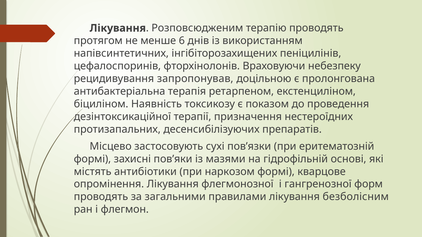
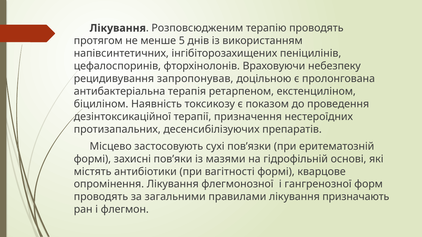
6: 6 -> 5
наркозом: наркозом -> вагітності
безболісним: безболісним -> призначають
